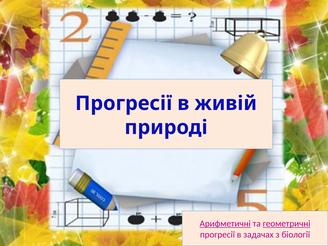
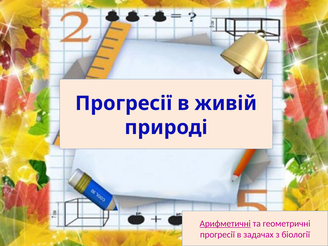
геометричні underline: present -> none
